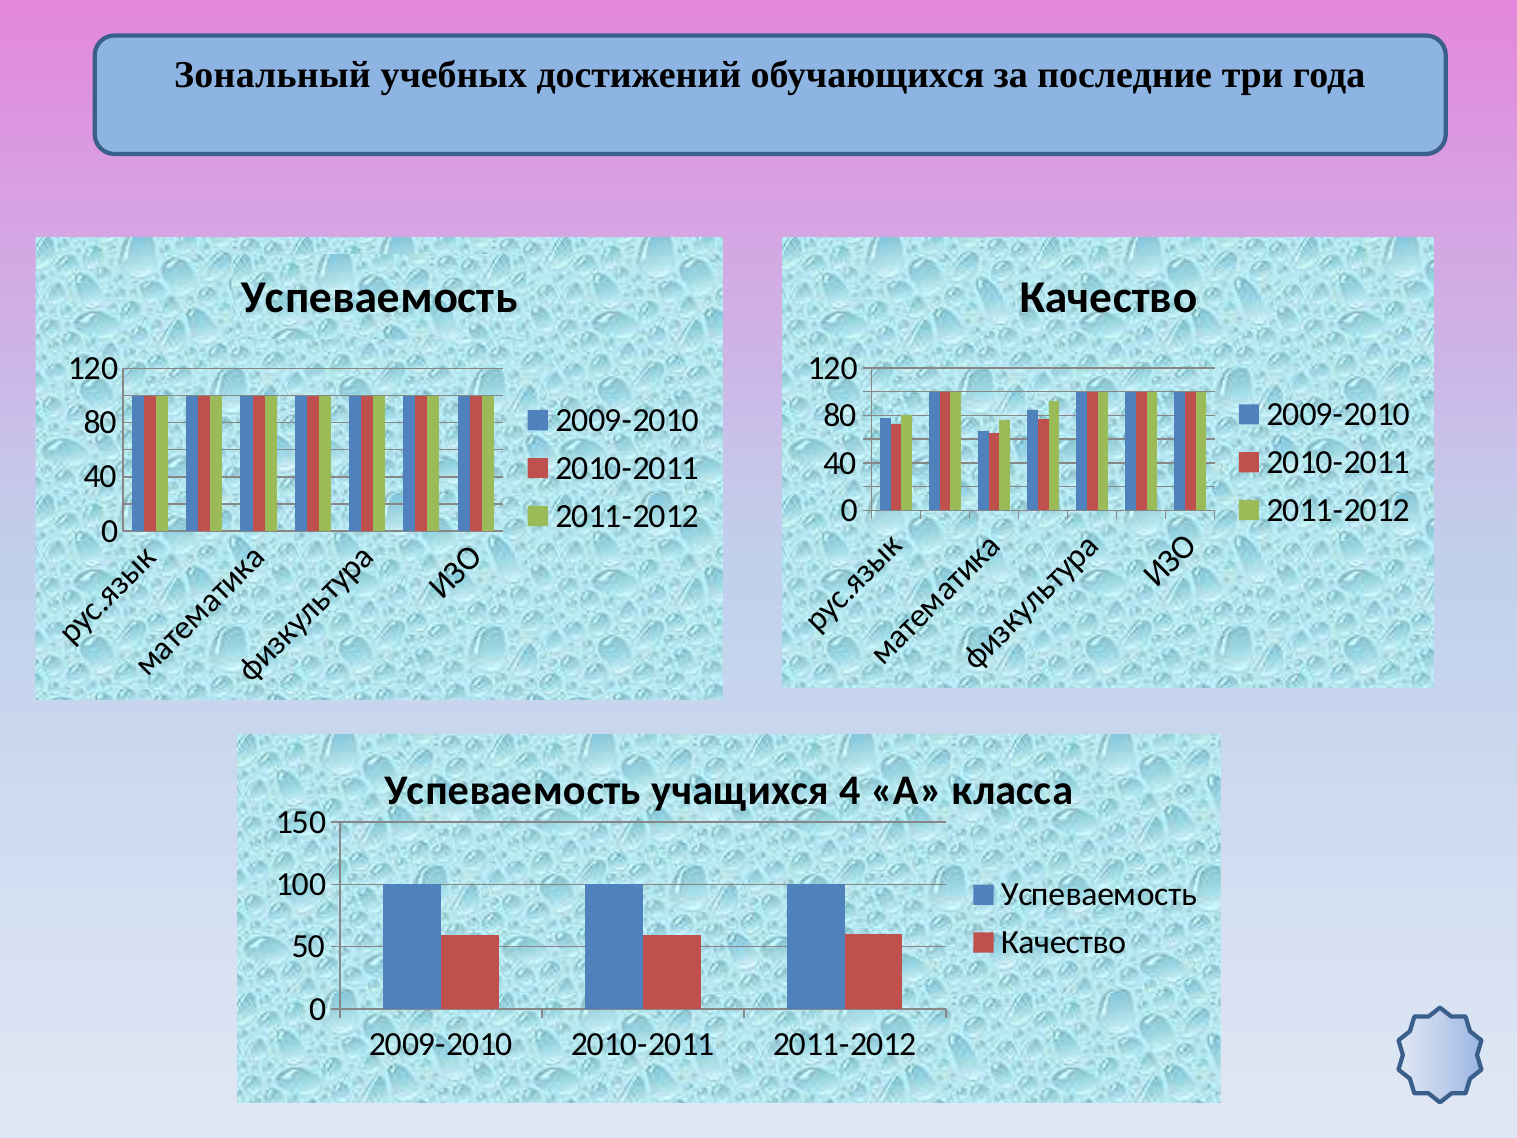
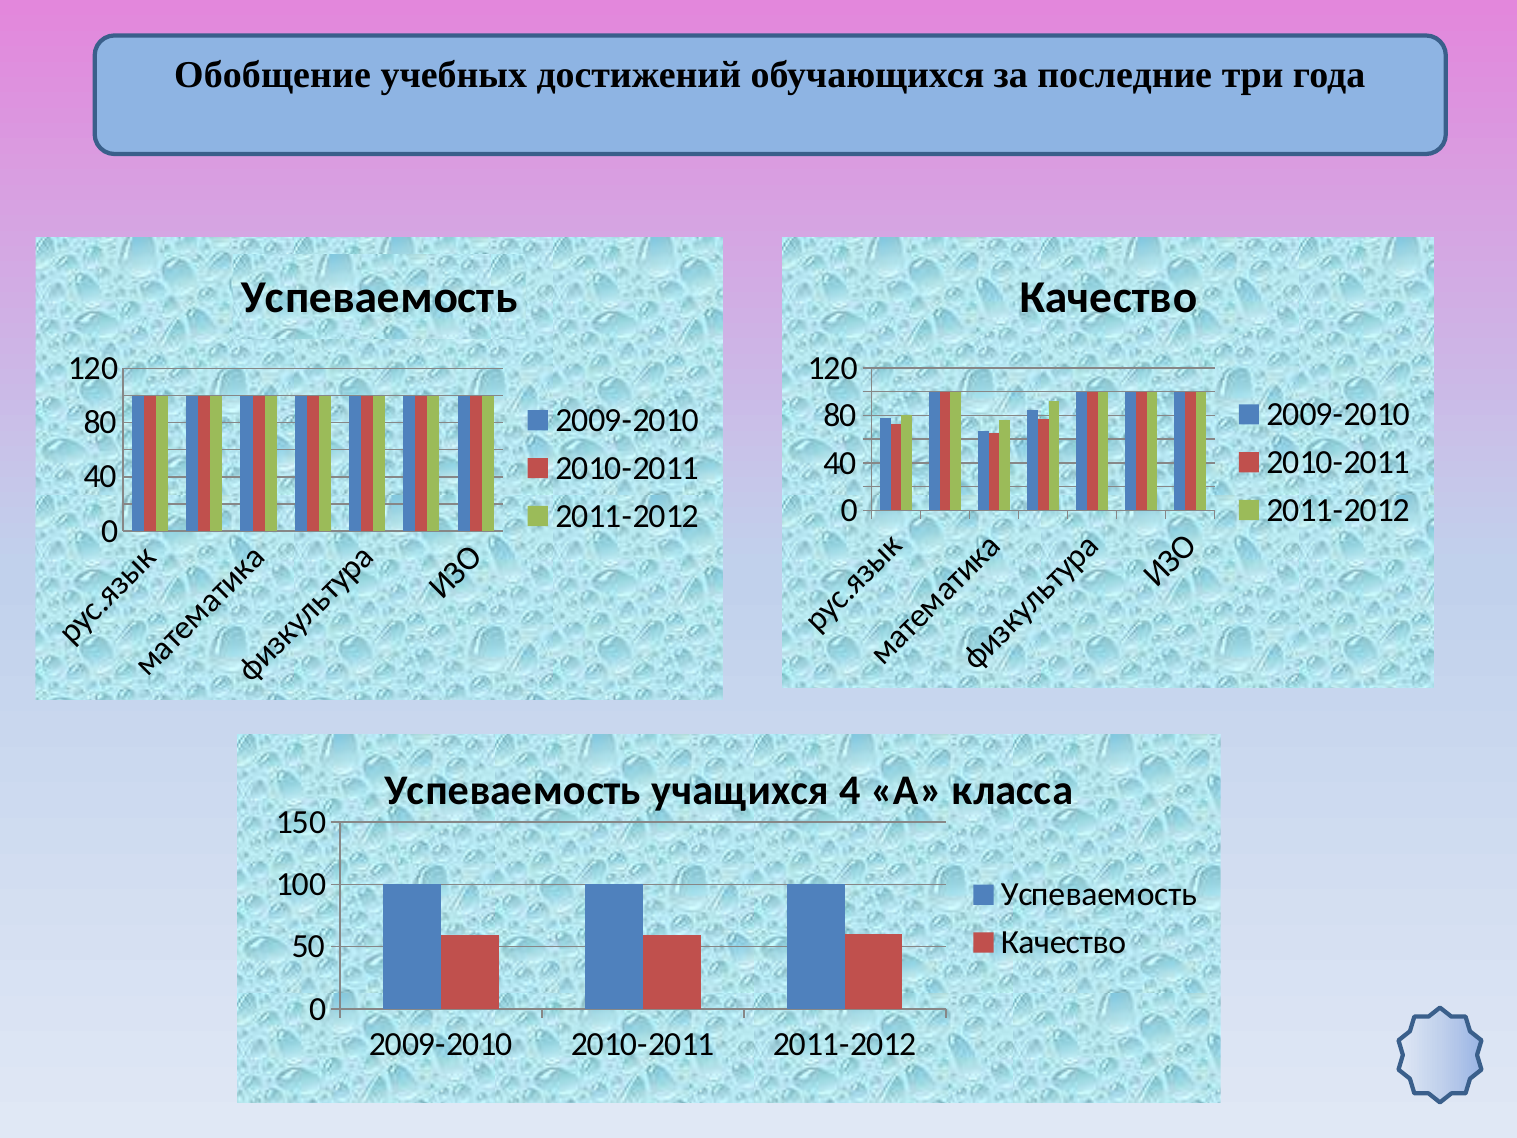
Зональный: Зональный -> Обобщение
